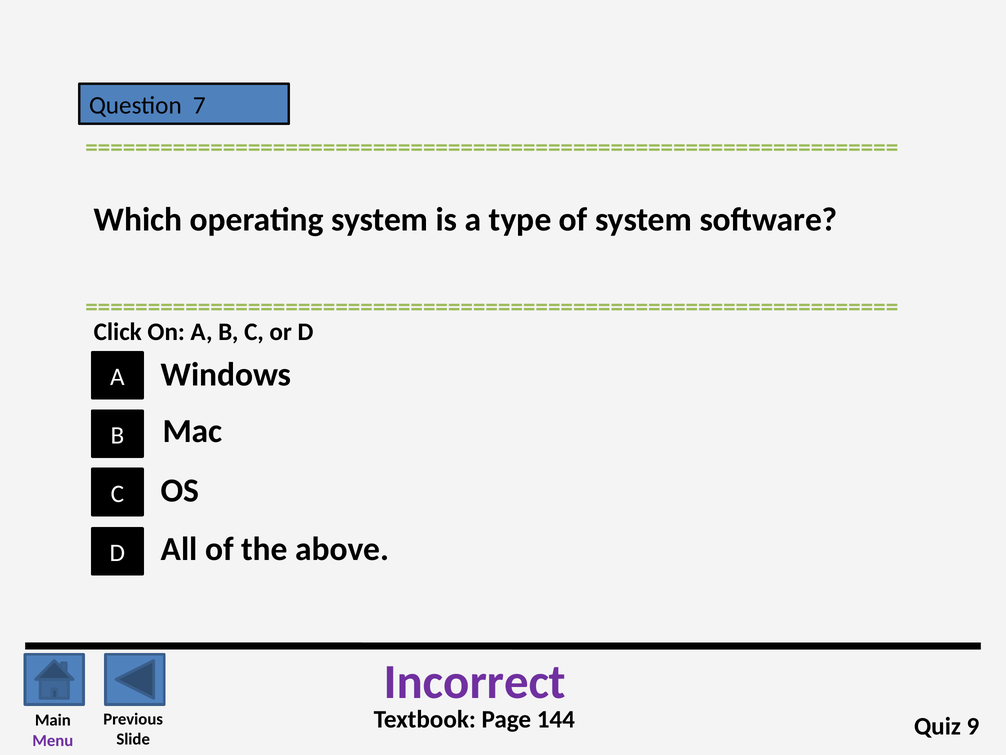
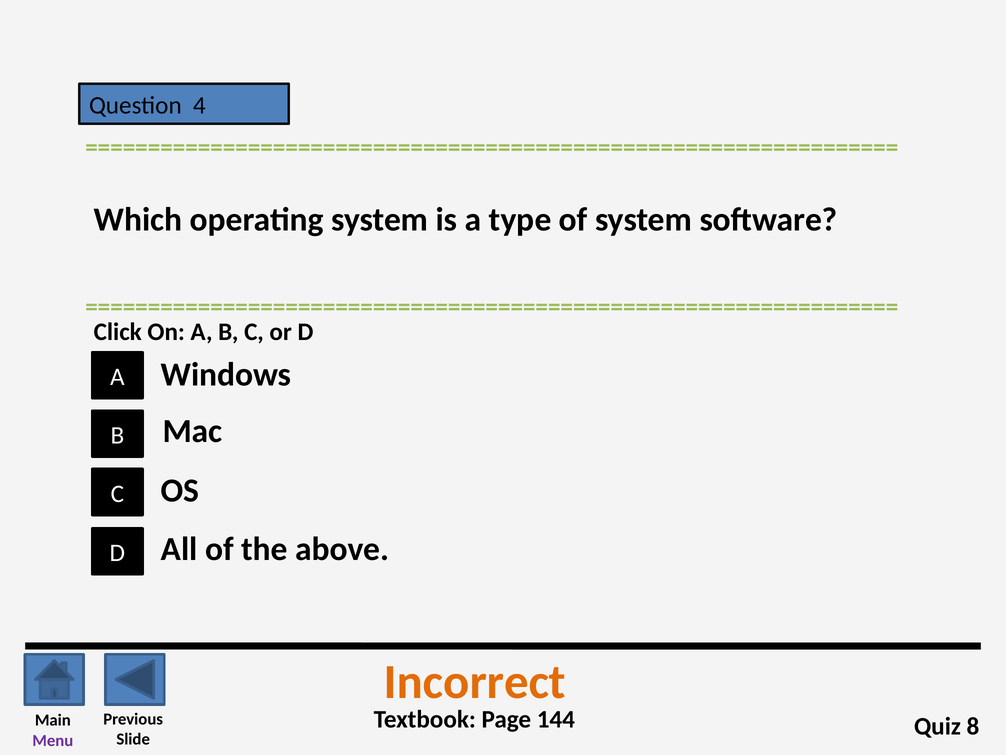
7: 7 -> 4
Incorrect colour: purple -> orange
9: 9 -> 8
